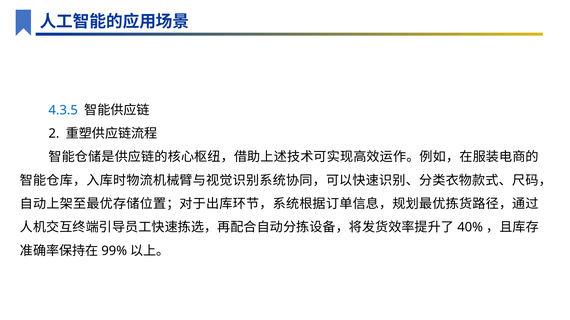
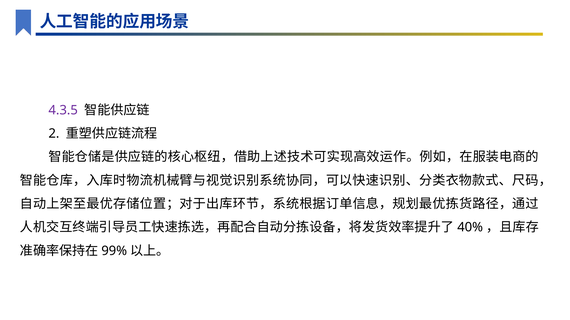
4.3.5 colour: blue -> purple
